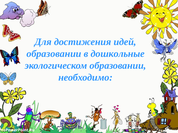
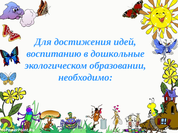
образовании at (54, 54): образовании -> воспитанию
